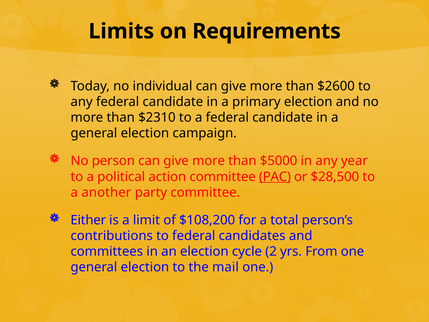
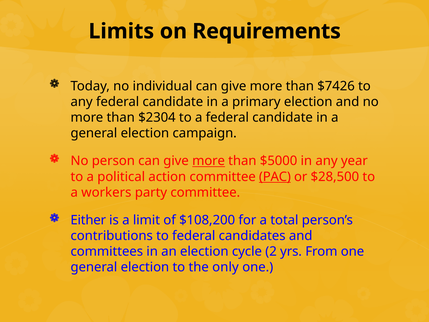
$2600: $2600 -> $7426
$2310: $2310 -> $2304
more at (209, 161) underline: none -> present
another: another -> workers
mail: mail -> only
